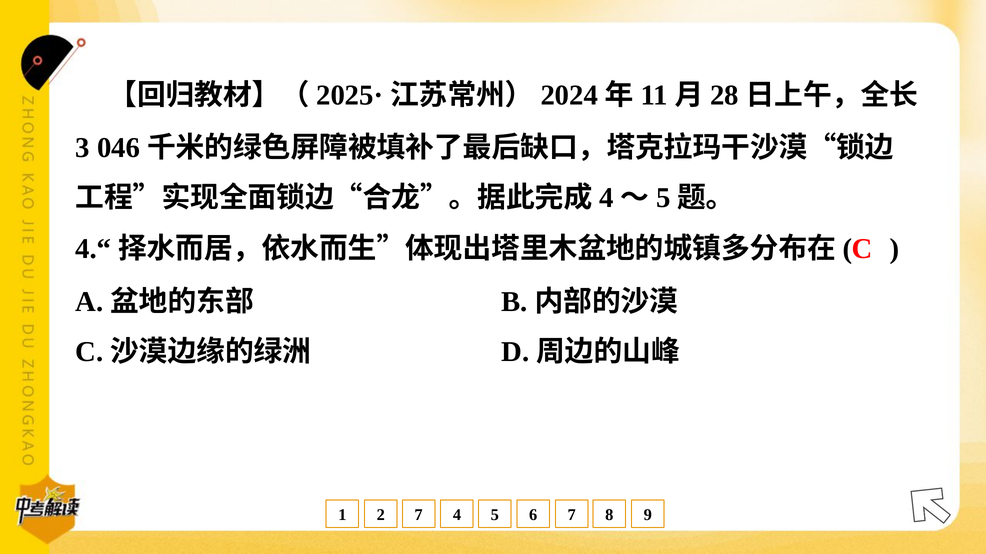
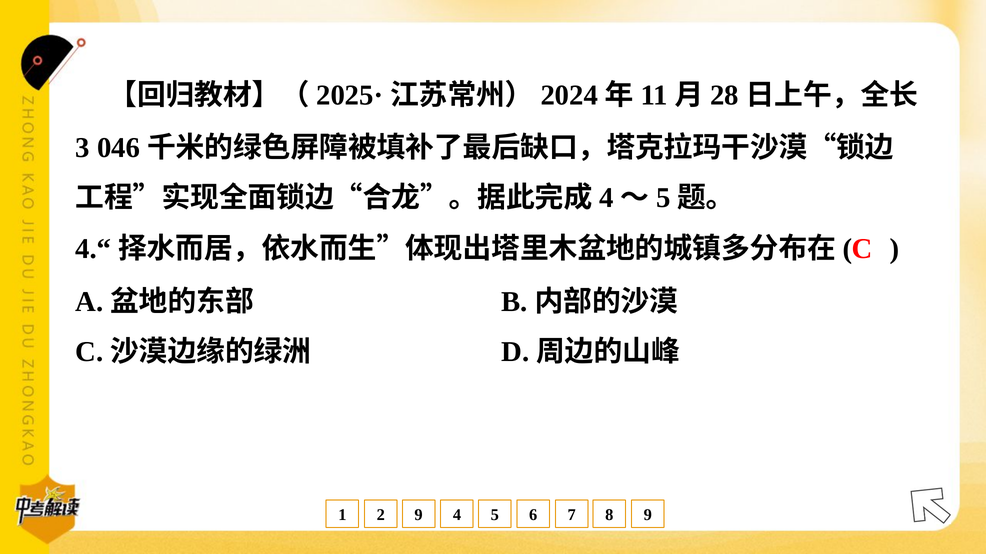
7 at (419, 515): 7 -> 9
